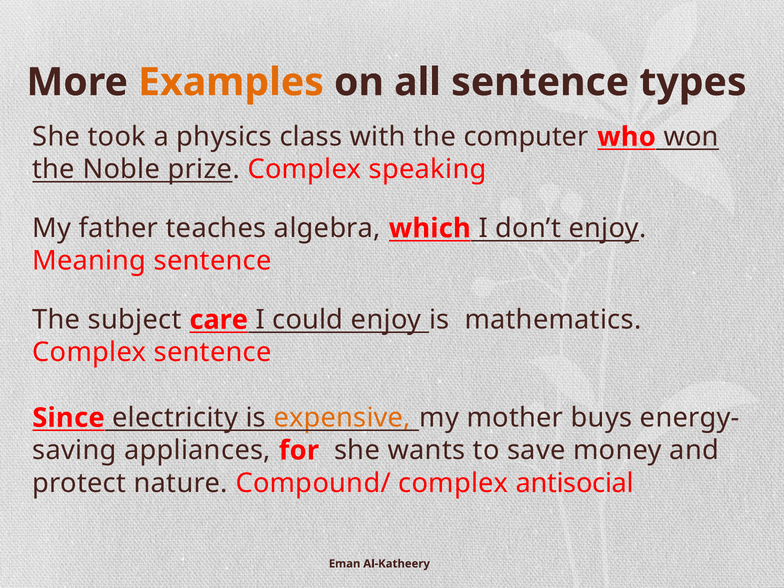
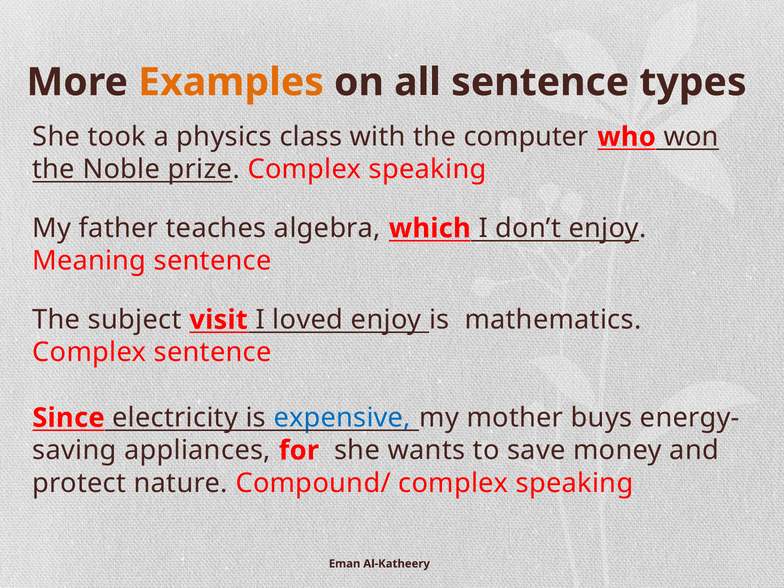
care: care -> visit
could: could -> loved
expensive colour: orange -> blue
Compound/ complex antisocial: antisocial -> speaking
